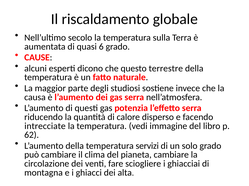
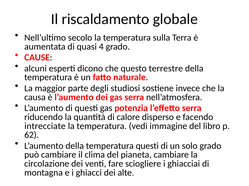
6: 6 -> 4
temperatura servizi: servizi -> questi
alta: alta -> alte
